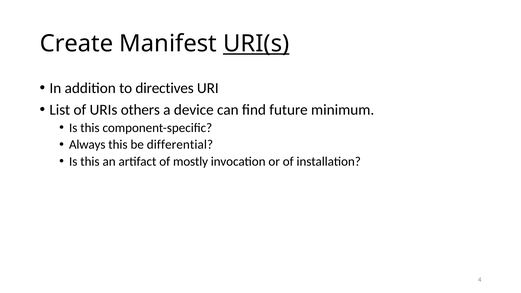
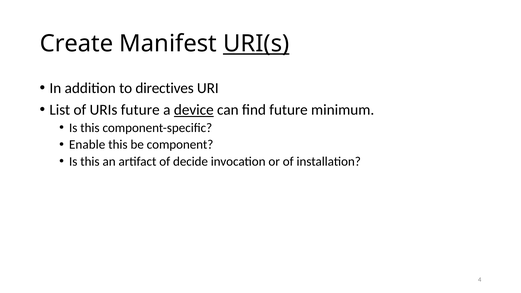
URIs others: others -> future
device underline: none -> present
Always: Always -> Enable
differential: differential -> component
mostly: mostly -> decide
